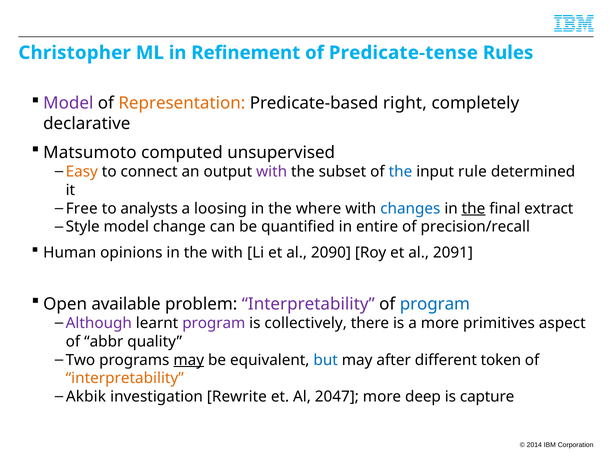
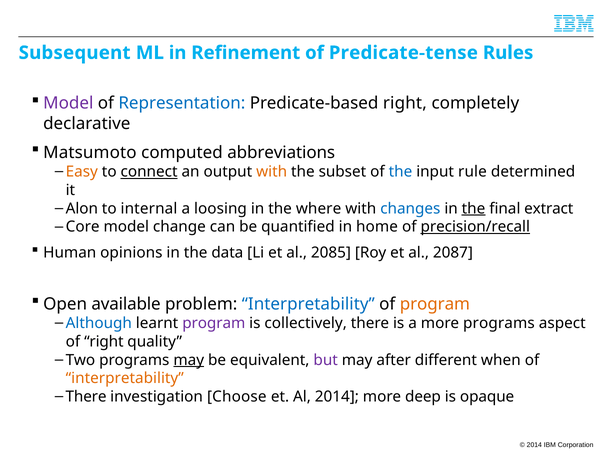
Christopher: Christopher -> Subsequent
Representation colour: orange -> blue
unsupervised: unsupervised -> abbreviations
connect underline: none -> present
with at (272, 172) colour: purple -> orange
Free: Free -> Alon
analysts: analysts -> internal
Style: Style -> Core
entire: entire -> home
precision/recall underline: none -> present
the with: with -> data
2090: 2090 -> 2085
2091: 2091 -> 2087
Interpretability at (308, 304) colour: purple -> blue
program at (435, 304) colour: blue -> orange
Although colour: purple -> blue
more primitives: primitives -> programs
of abbr: abbr -> right
but colour: blue -> purple
token: token -> when
Akbik at (86, 397): Akbik -> There
Rewrite: Rewrite -> Choose
Al 2047: 2047 -> 2014
capture: capture -> opaque
